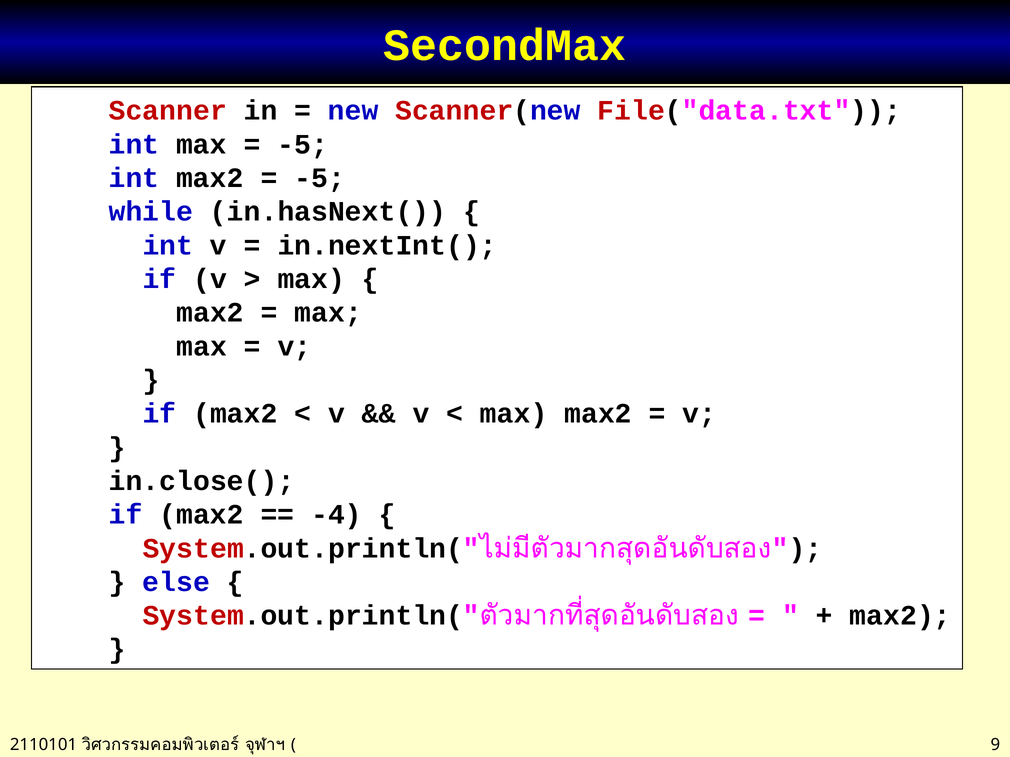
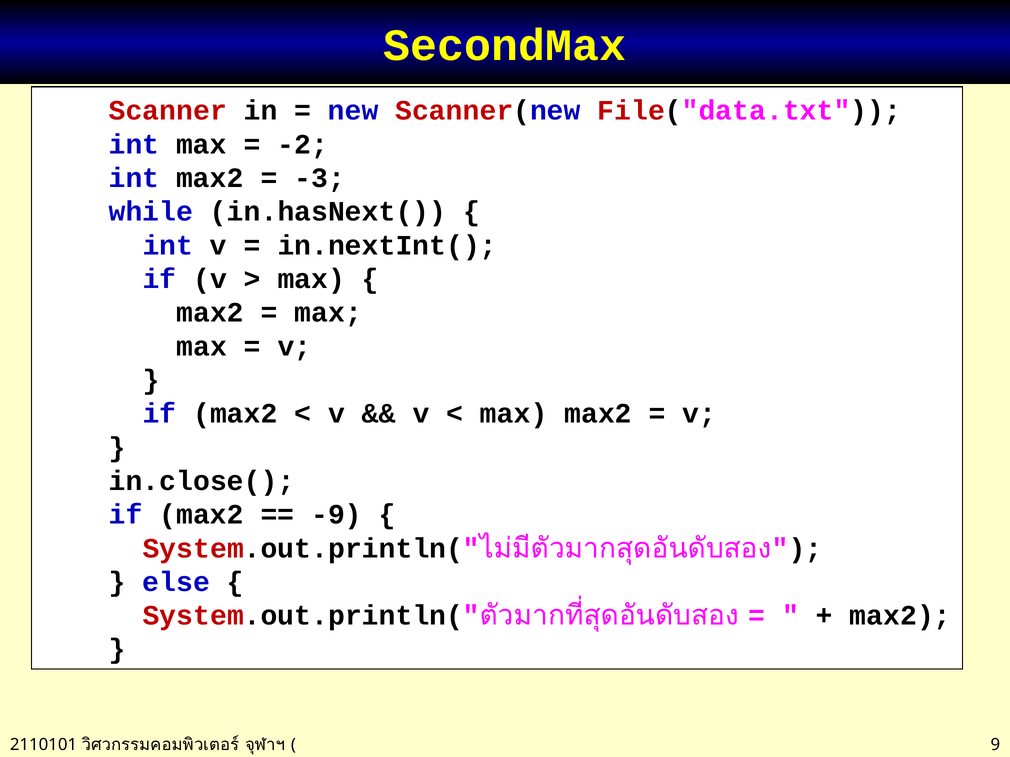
-5 at (303, 144): -5 -> -2
-5 at (320, 178): -5 -> -3
-4: -4 -> -9
